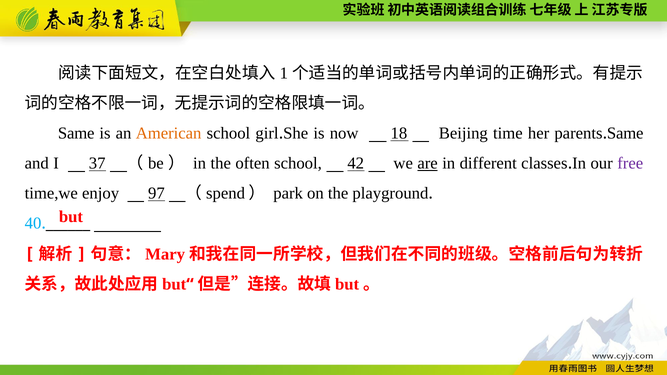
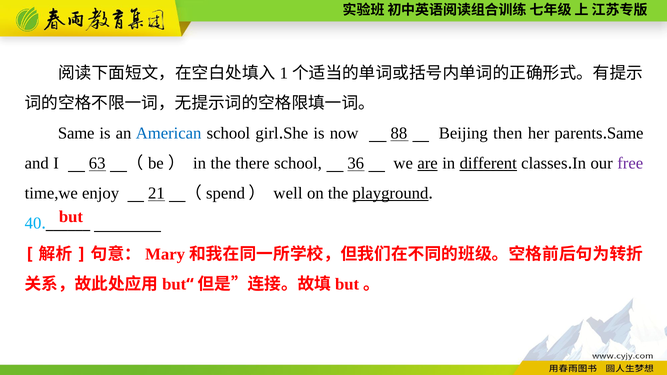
American colour: orange -> blue
18: 18 -> 88
time: time -> then
37: 37 -> 63
often: often -> there
42: 42 -> 36
different underline: none -> present
97: 97 -> 21
park: park -> well
playground underline: none -> present
